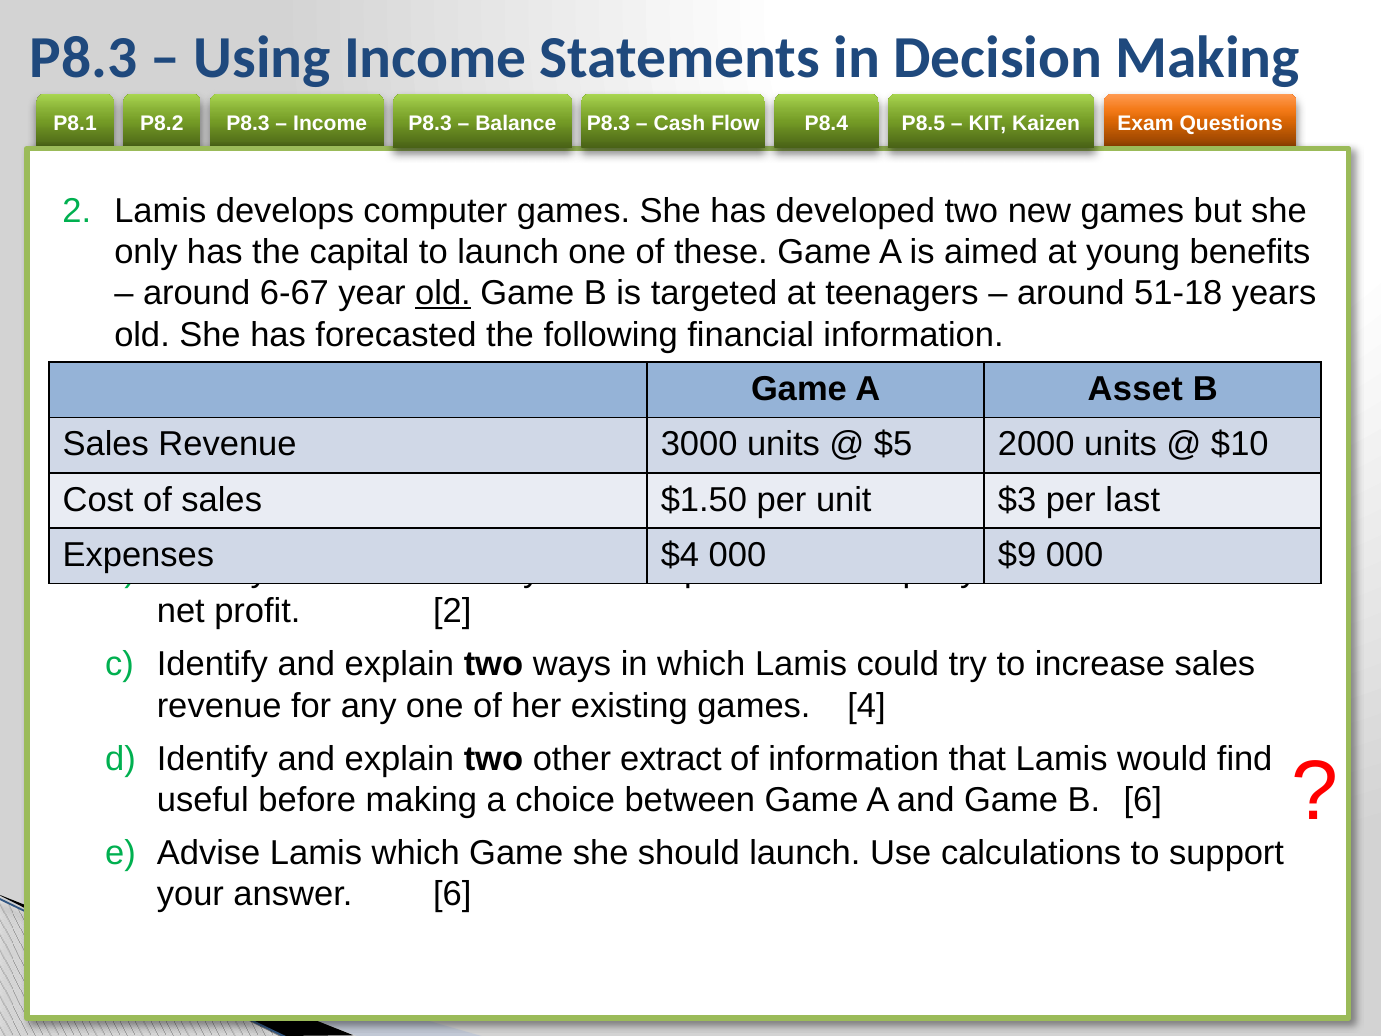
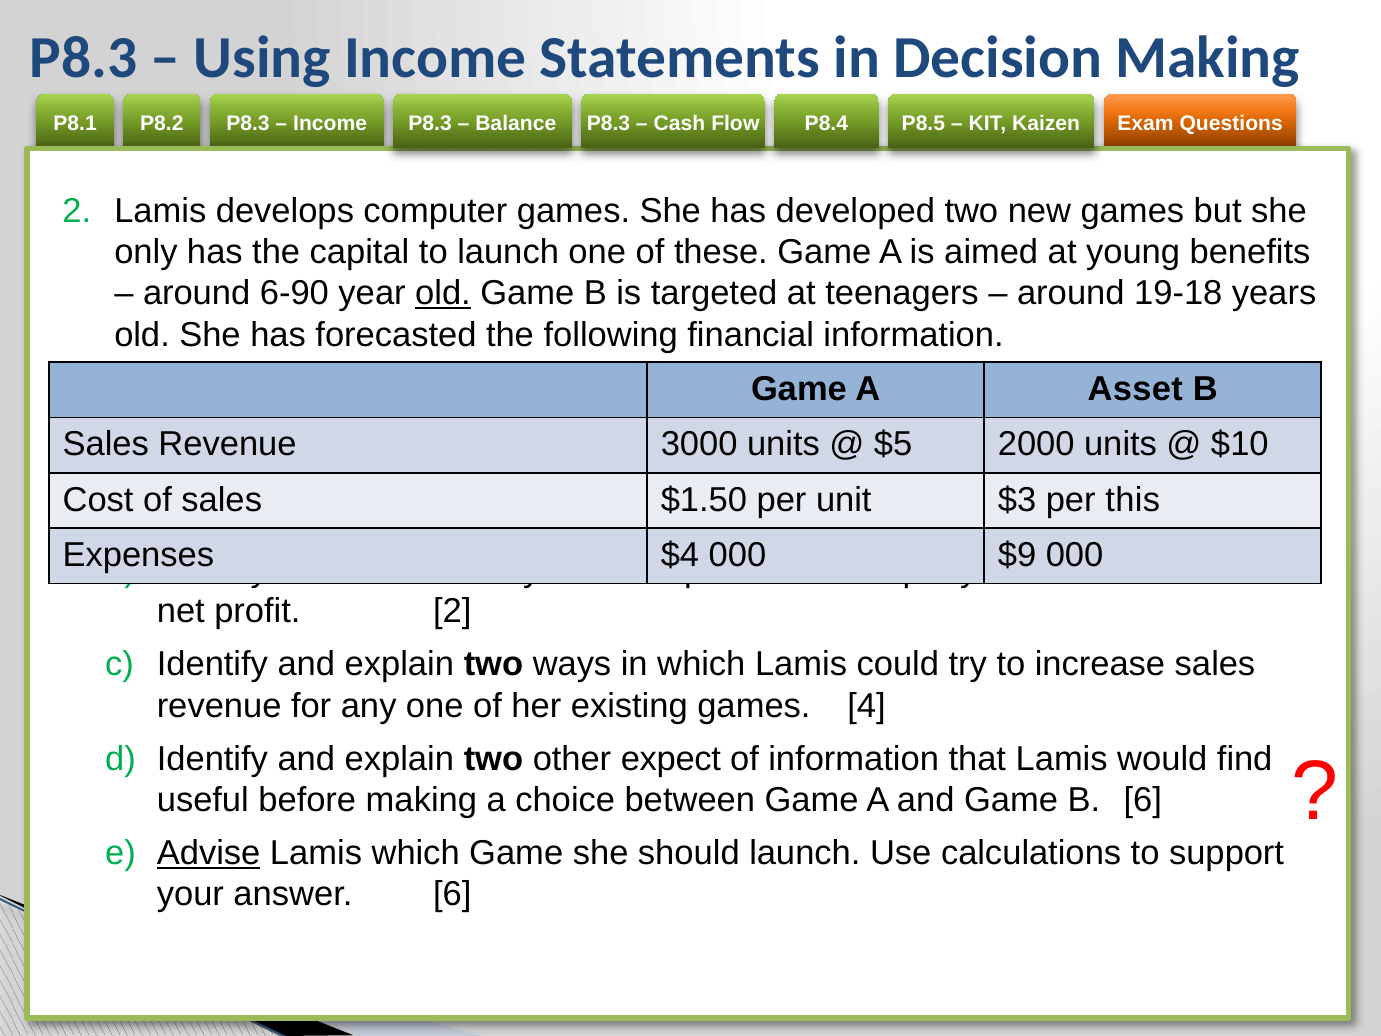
6-67: 6-67 -> 6-90
51-18: 51-18 -> 19-18
last: last -> this
extract: extract -> expect
Advise underline: none -> present
